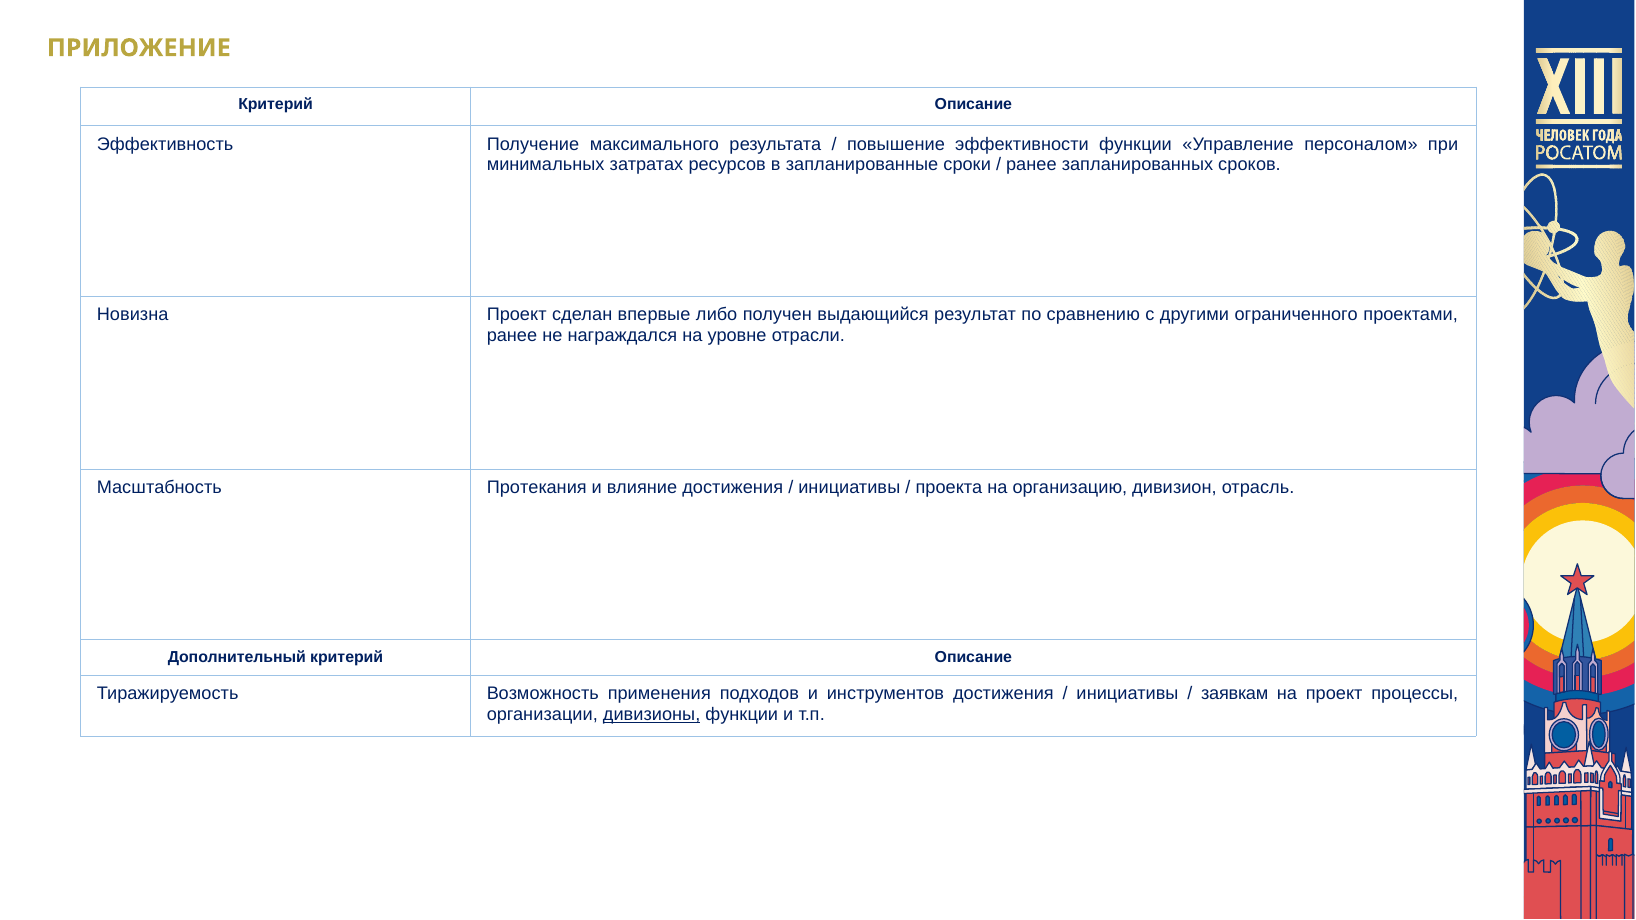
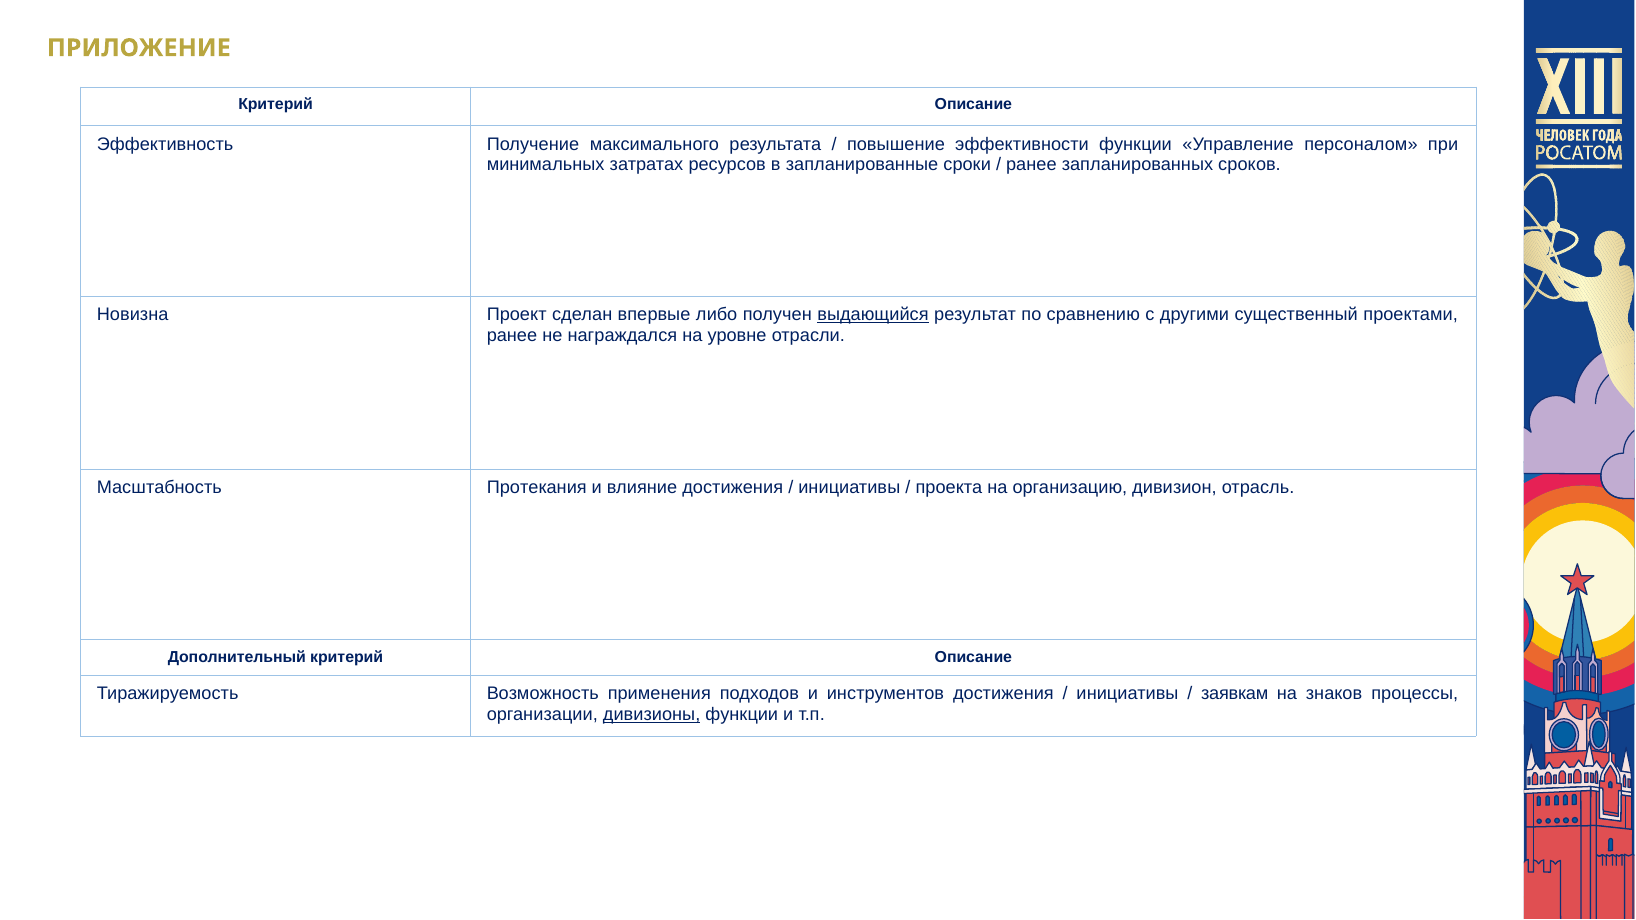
выдающийся underline: none -> present
ограниченного: ограниченного -> существенный
на проект: проект -> знаков
